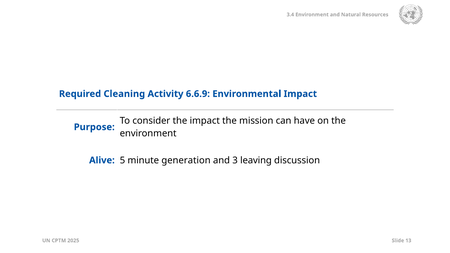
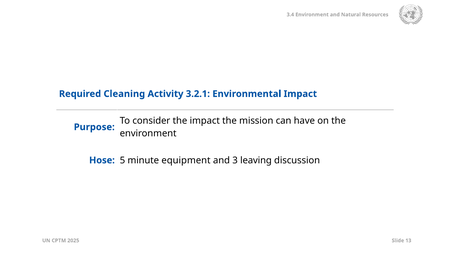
6.6.9: 6.6.9 -> 3.2.1
Alive: Alive -> Hose
generation: generation -> equipment
